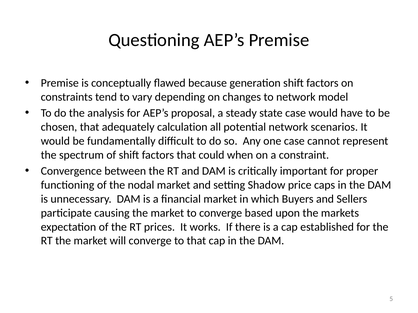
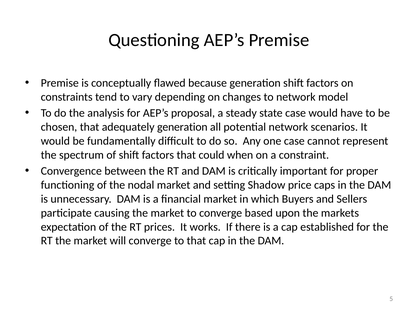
adequately calculation: calculation -> generation
